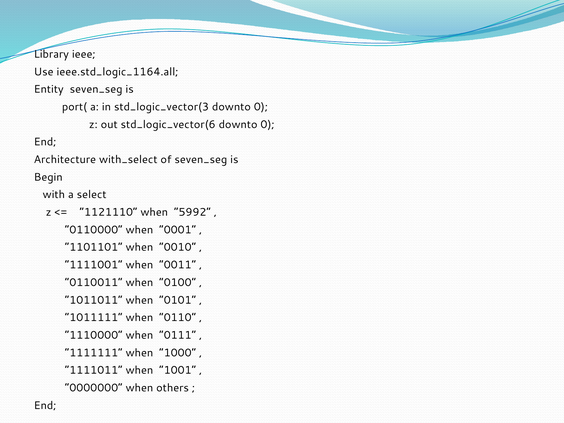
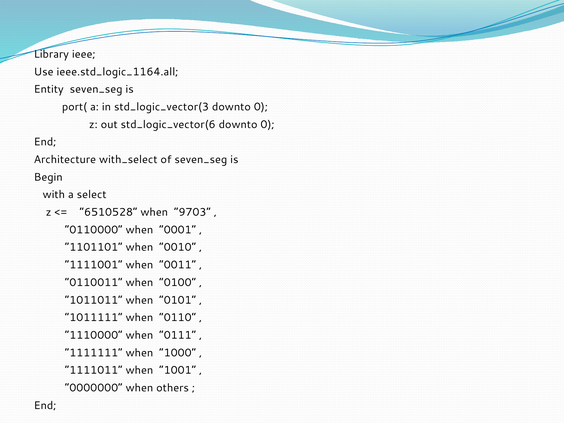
1121110: 1121110 -> 6510528
5992: 5992 -> 9703
